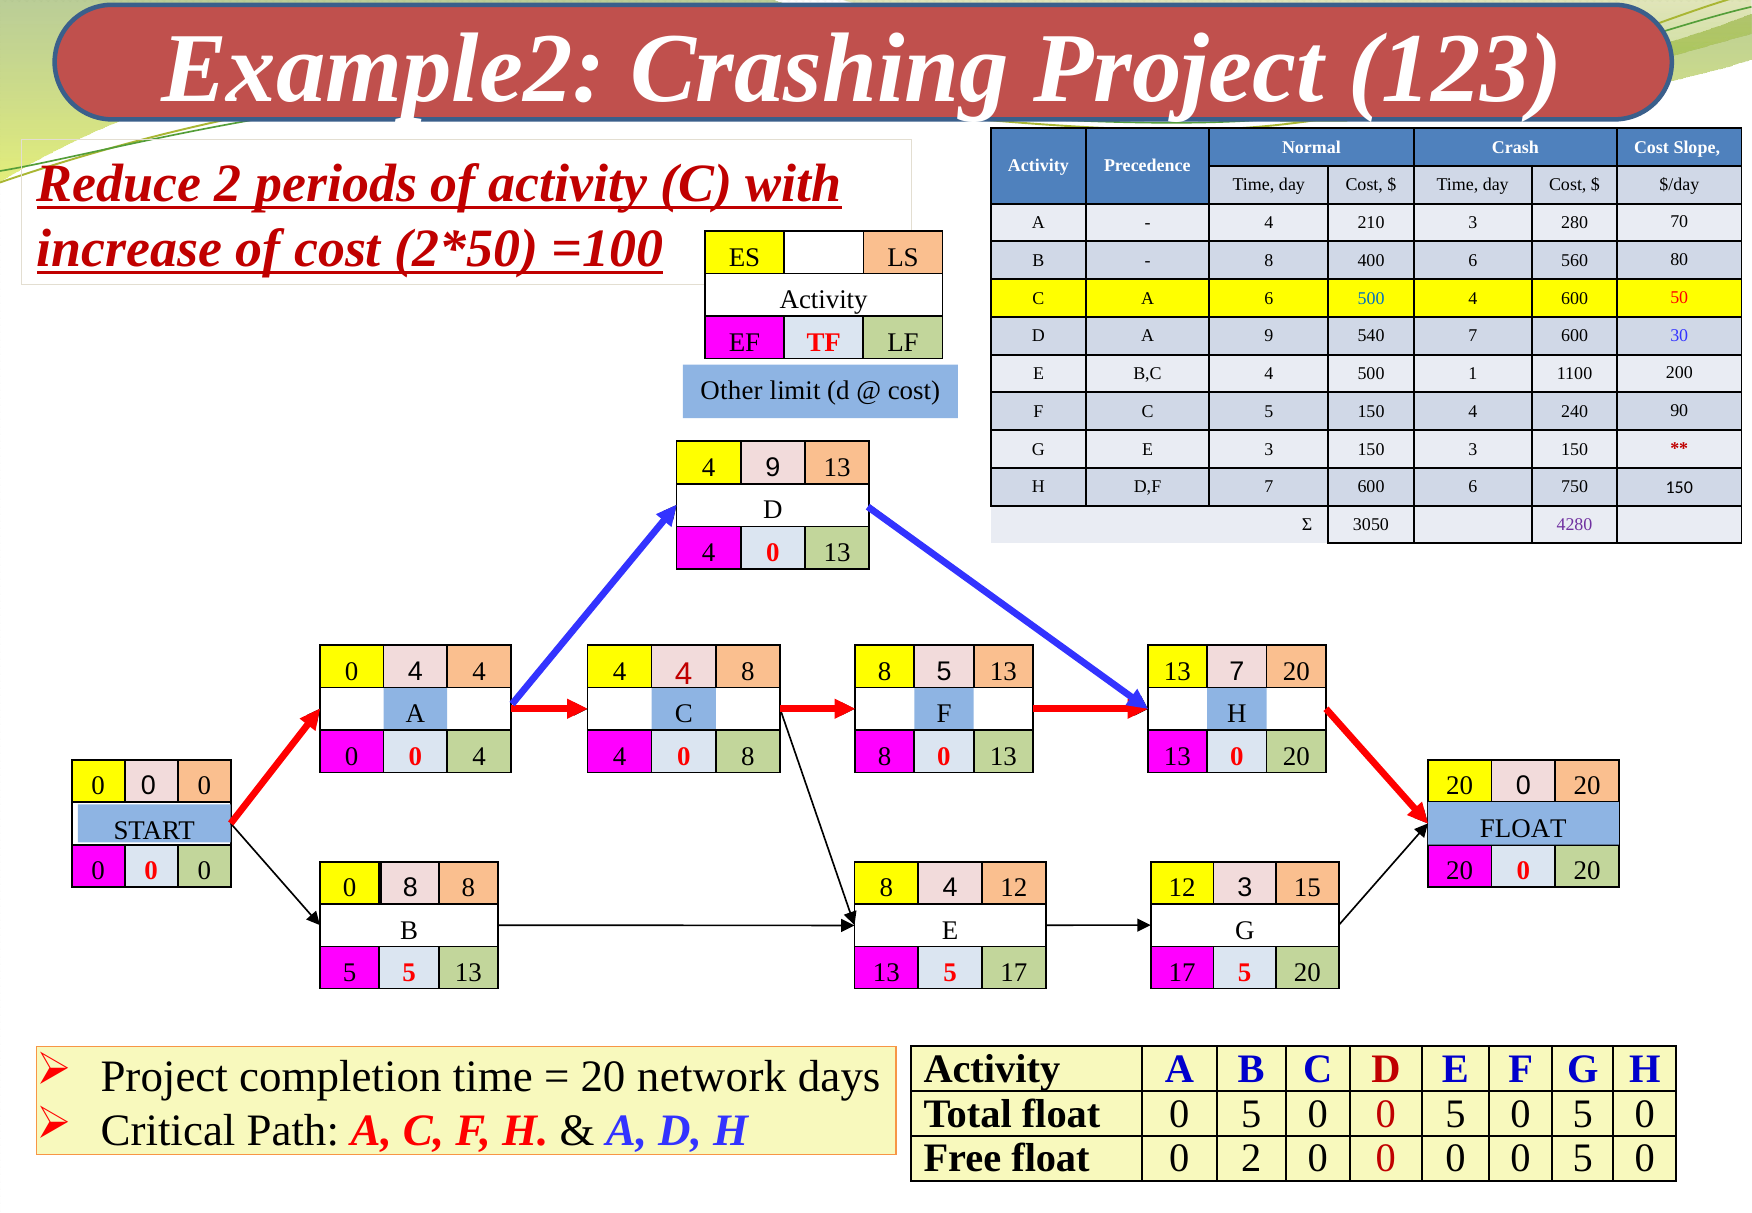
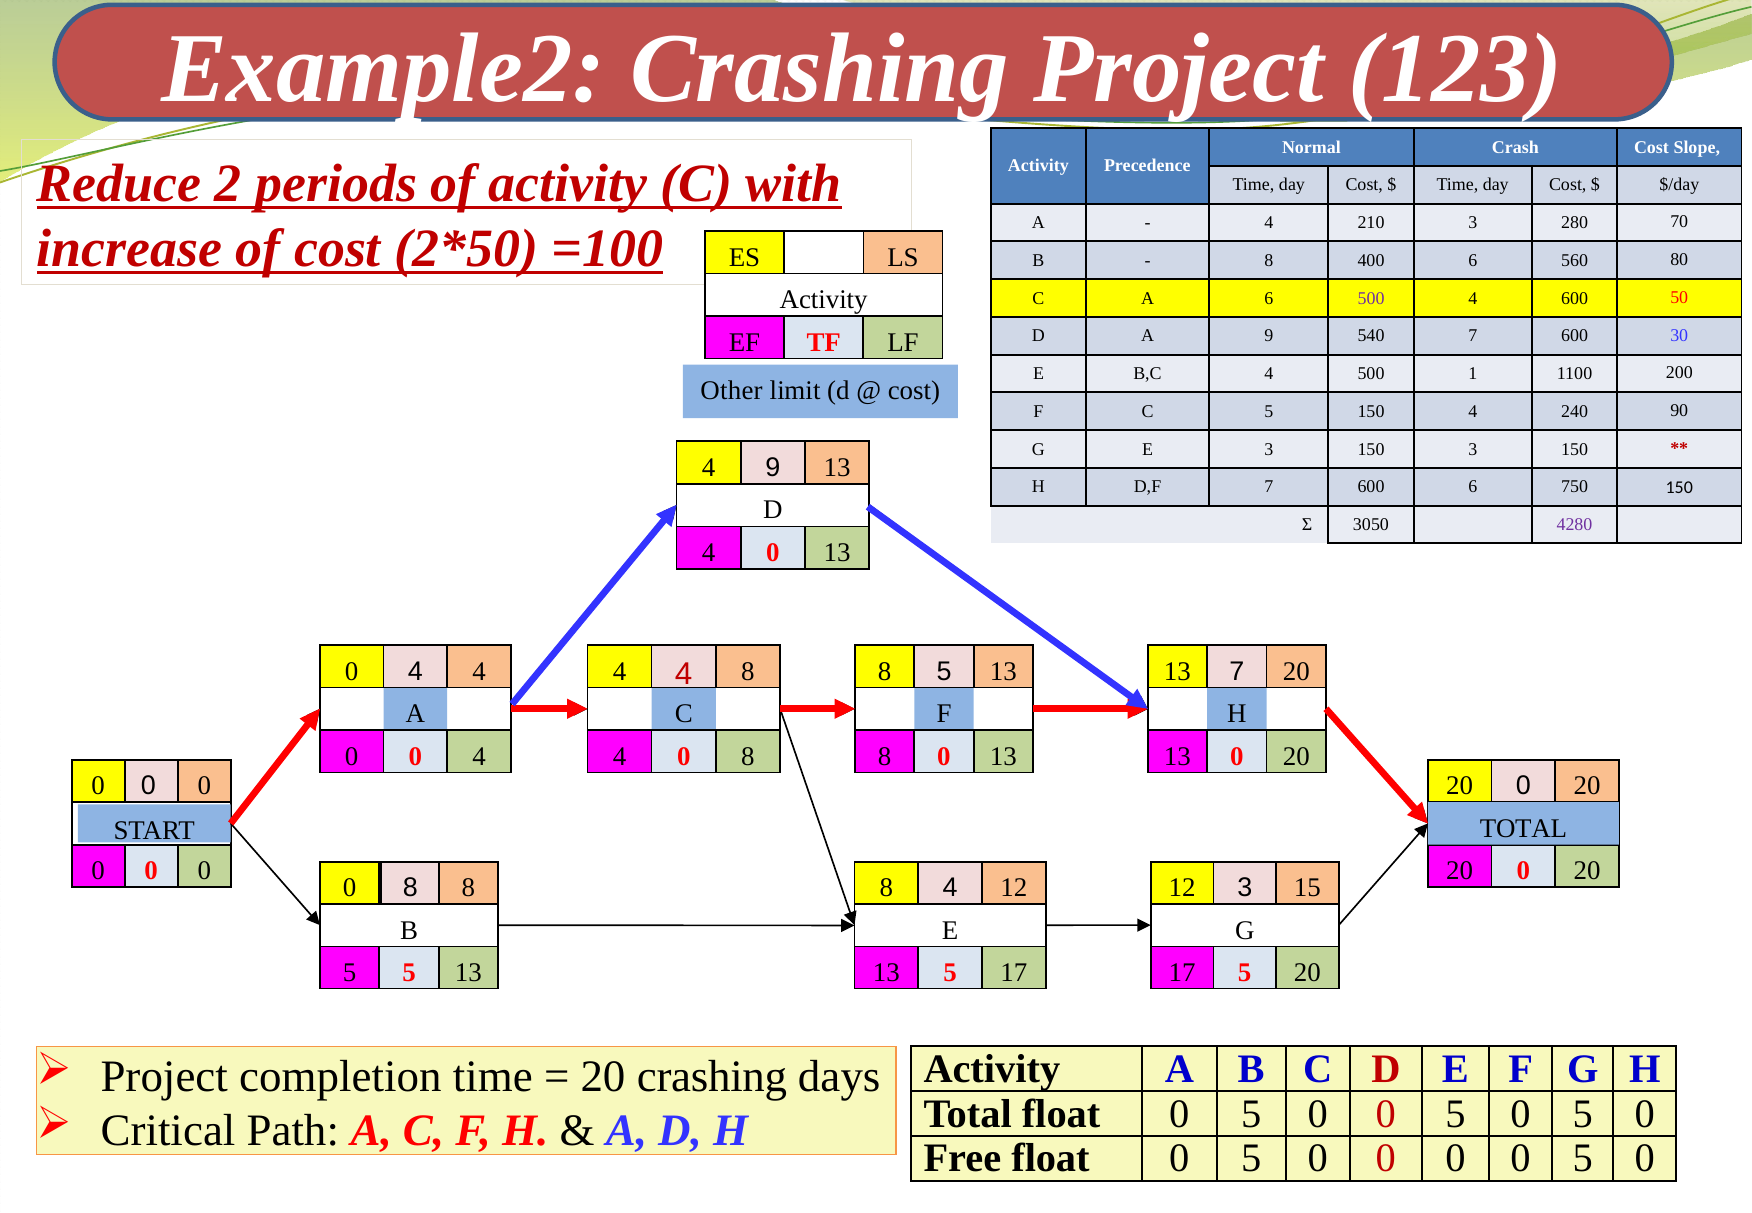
500 at (1371, 298) colour: blue -> purple
FLOAT at (1523, 828): FLOAT -> TOTAL
20 network: network -> crashing
Free float 0 2: 2 -> 5
